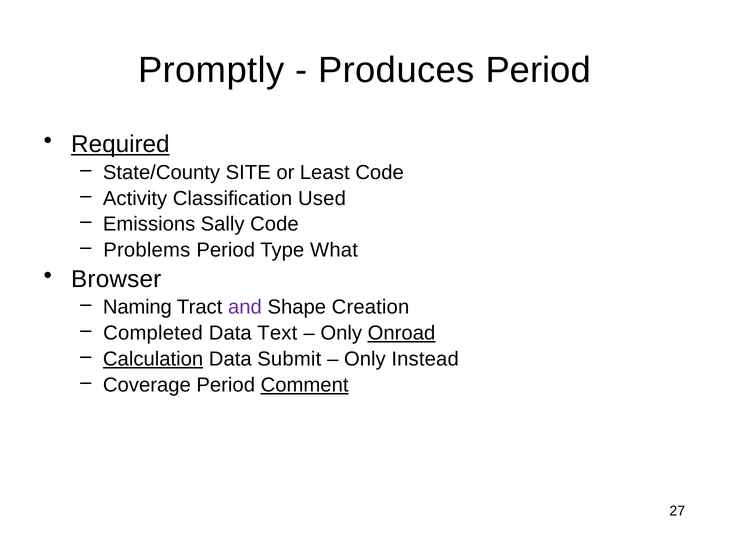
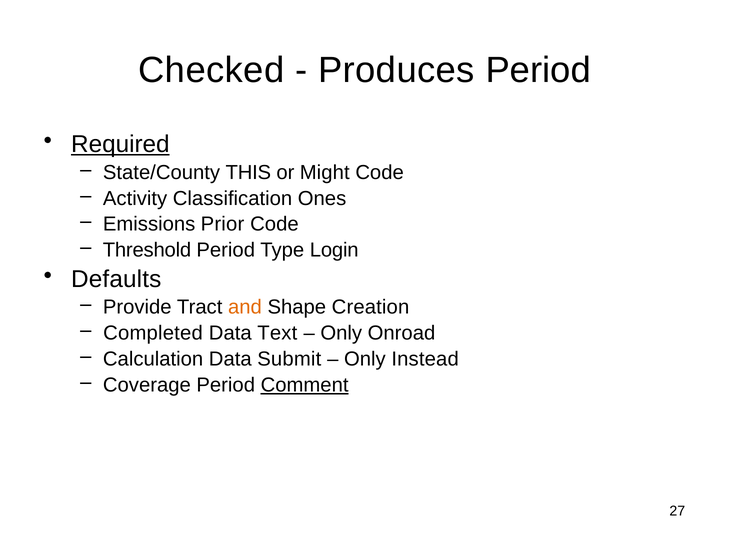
Promptly: Promptly -> Checked
SITE: SITE -> THIS
Least: Least -> Might
Used: Used -> Ones
Sally: Sally -> Prior
Problems: Problems -> Threshold
What: What -> Login
Browser: Browser -> Defaults
Naming: Naming -> Provide
and colour: purple -> orange
Onroad underline: present -> none
Calculation underline: present -> none
